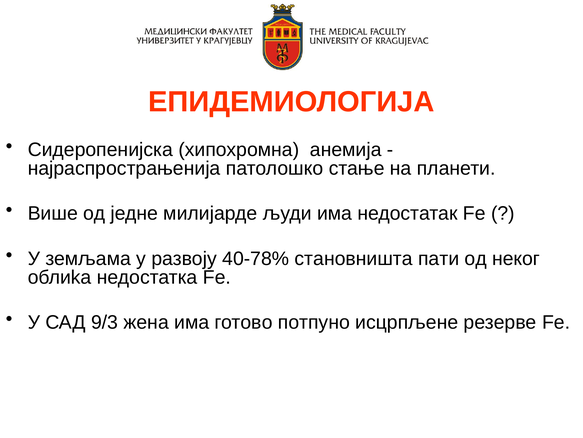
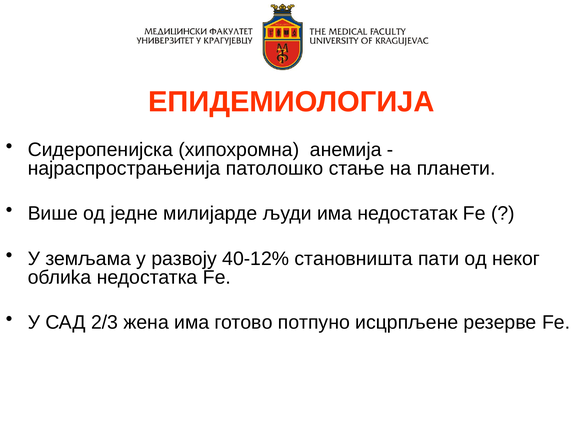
40-78%: 40-78% -> 40-12%
9/3: 9/3 -> 2/3
